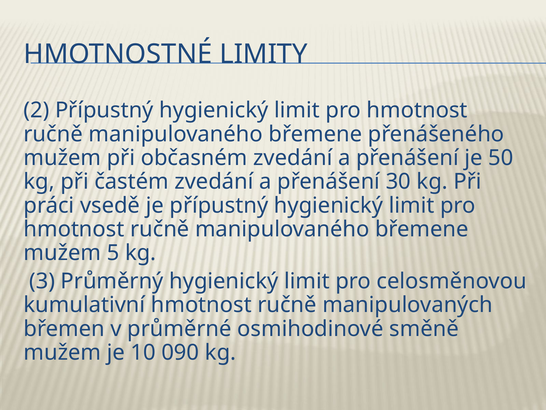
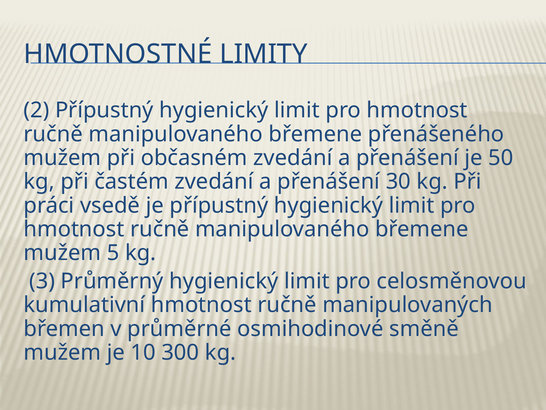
090: 090 -> 300
